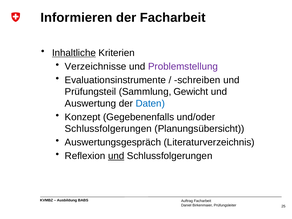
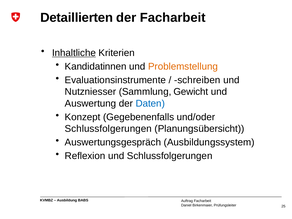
Informieren: Informieren -> Detaillierten
Verzeichnisse: Verzeichnisse -> Kandidatinnen
Problemstellung colour: purple -> orange
Prüfungsteil: Prüfungsteil -> Nutzniesser
Literaturverzeichnis: Literaturverzeichnis -> Ausbildungssystem
und at (116, 156) underline: present -> none
